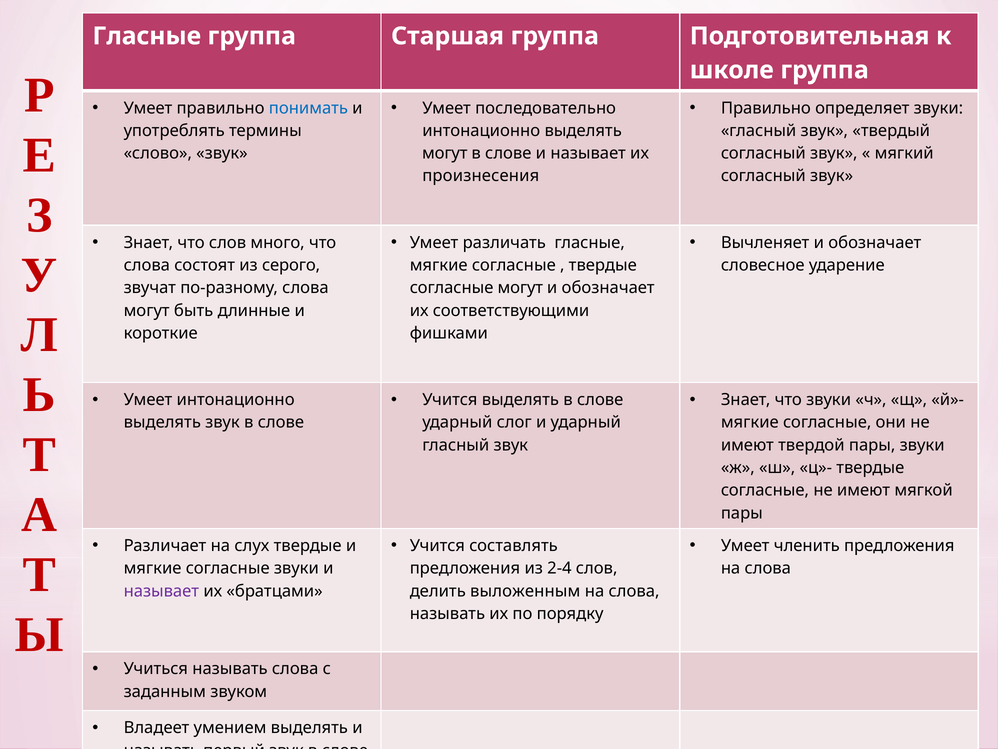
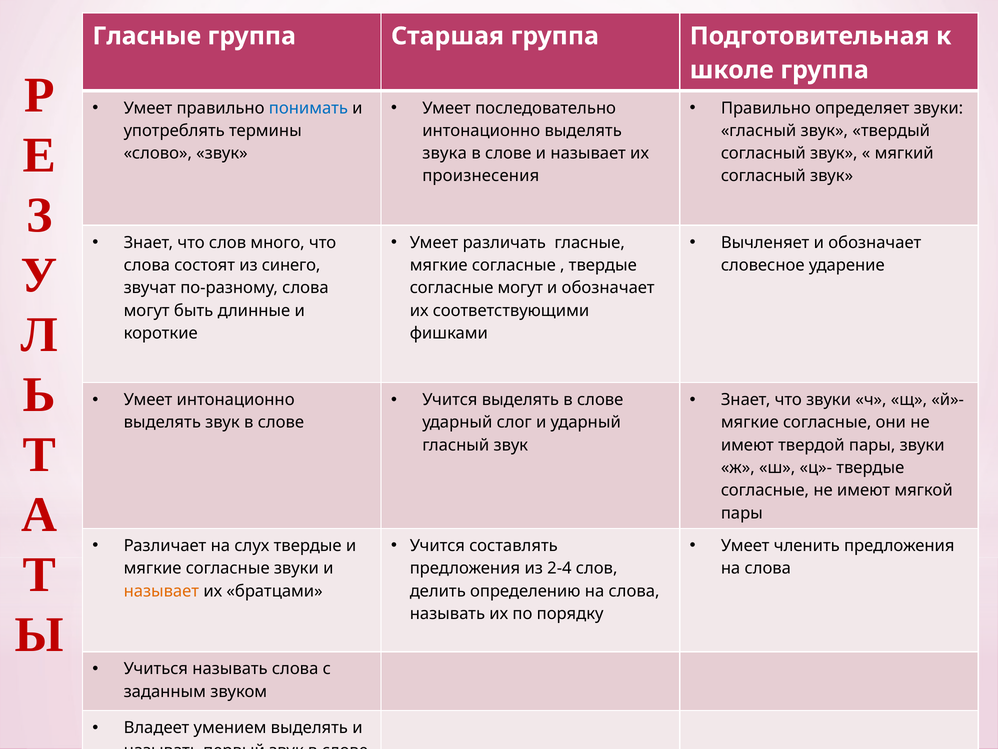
могут at (445, 153): могут -> звука
серого: серого -> синего
называет at (161, 591) colour: purple -> orange
выложенным: выложенным -> определению
